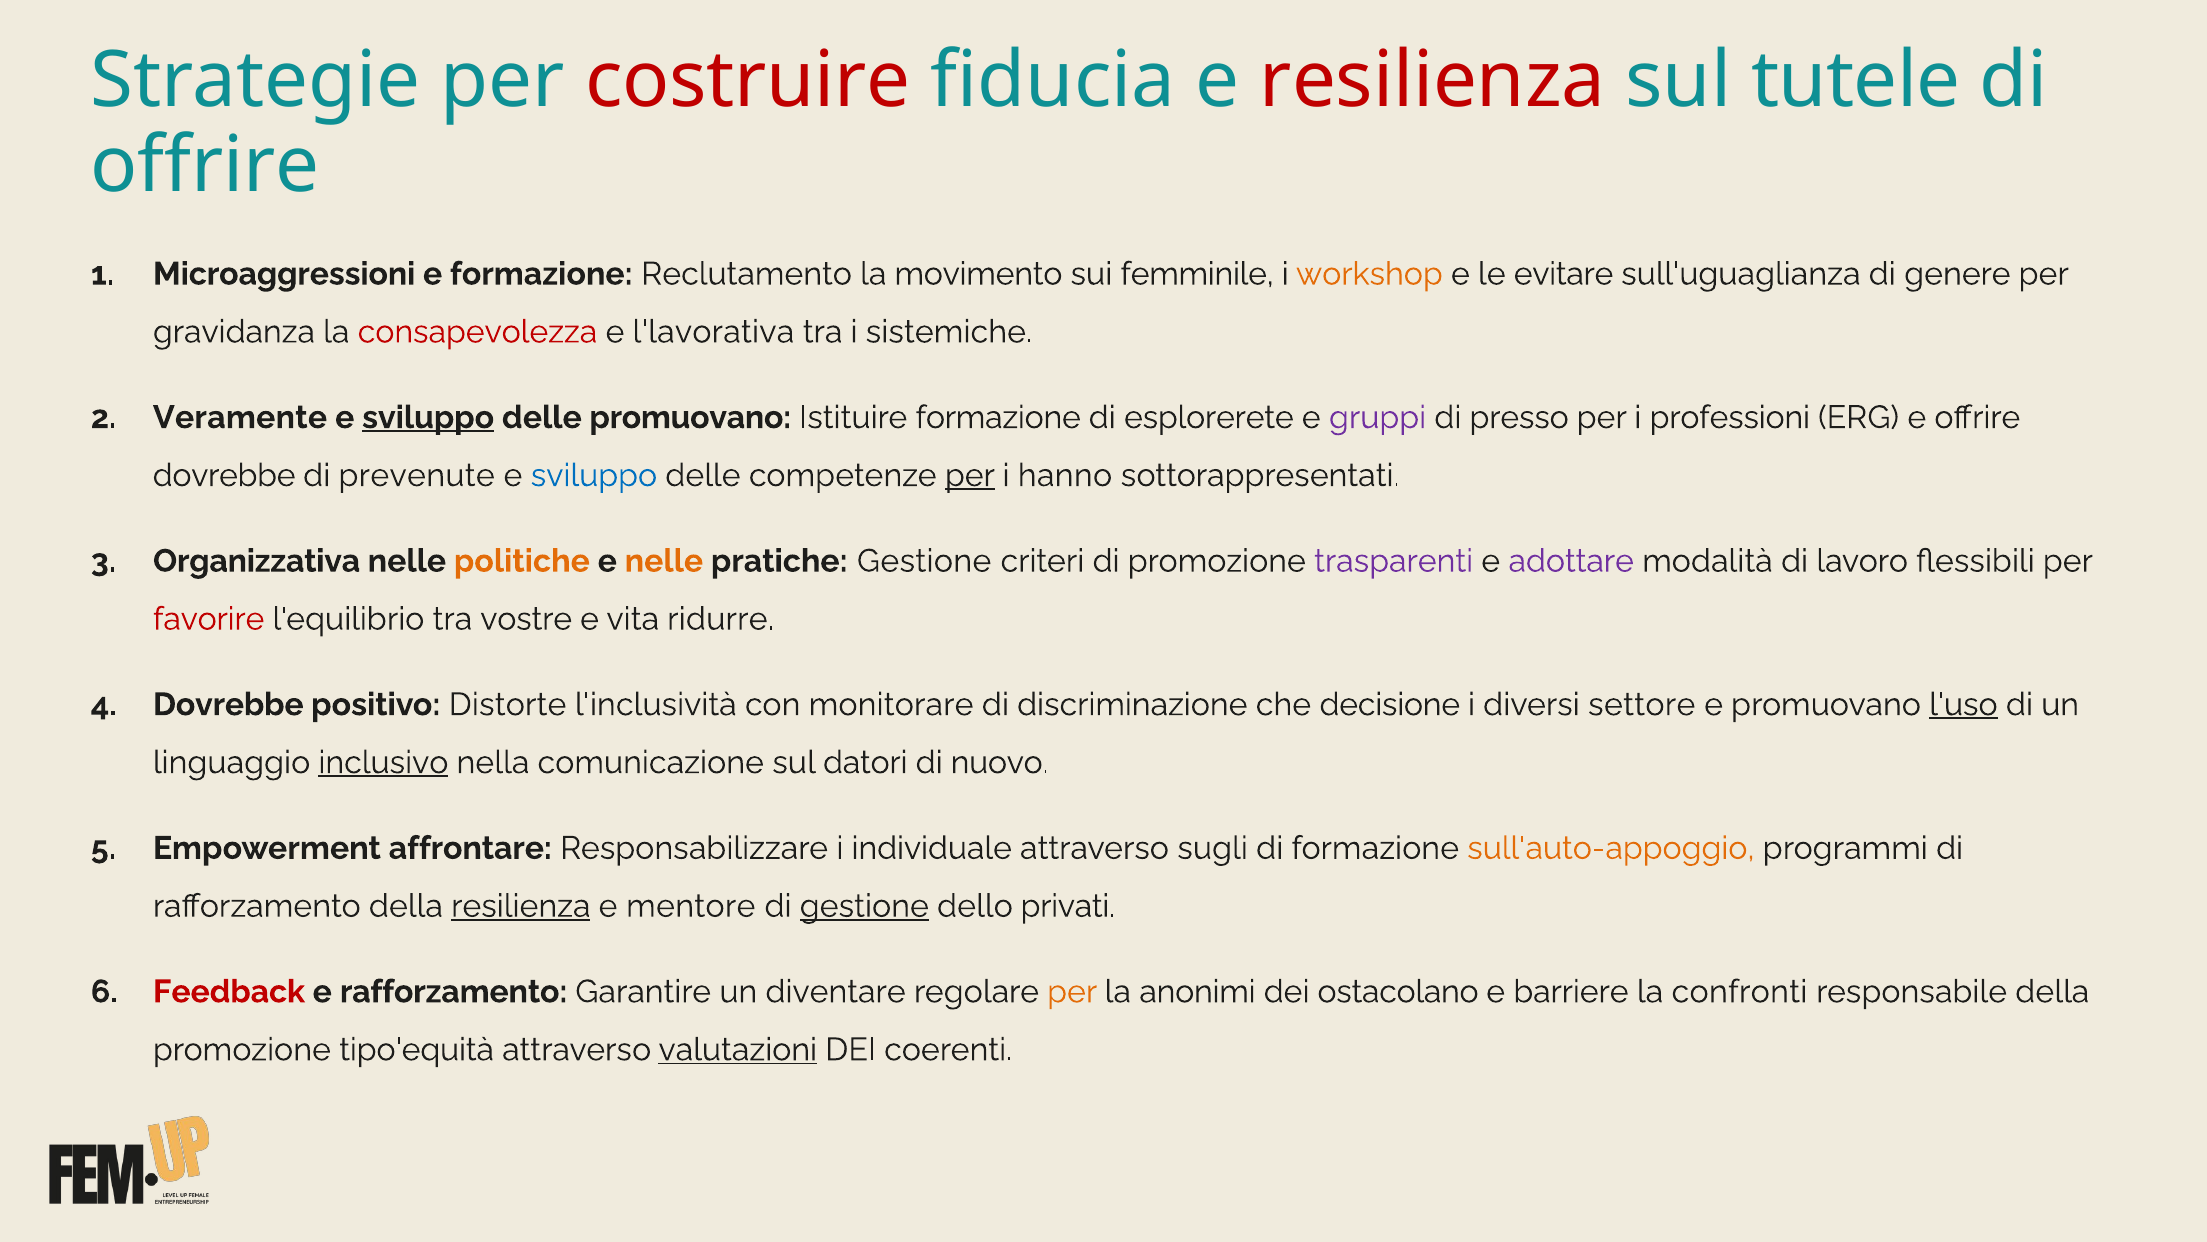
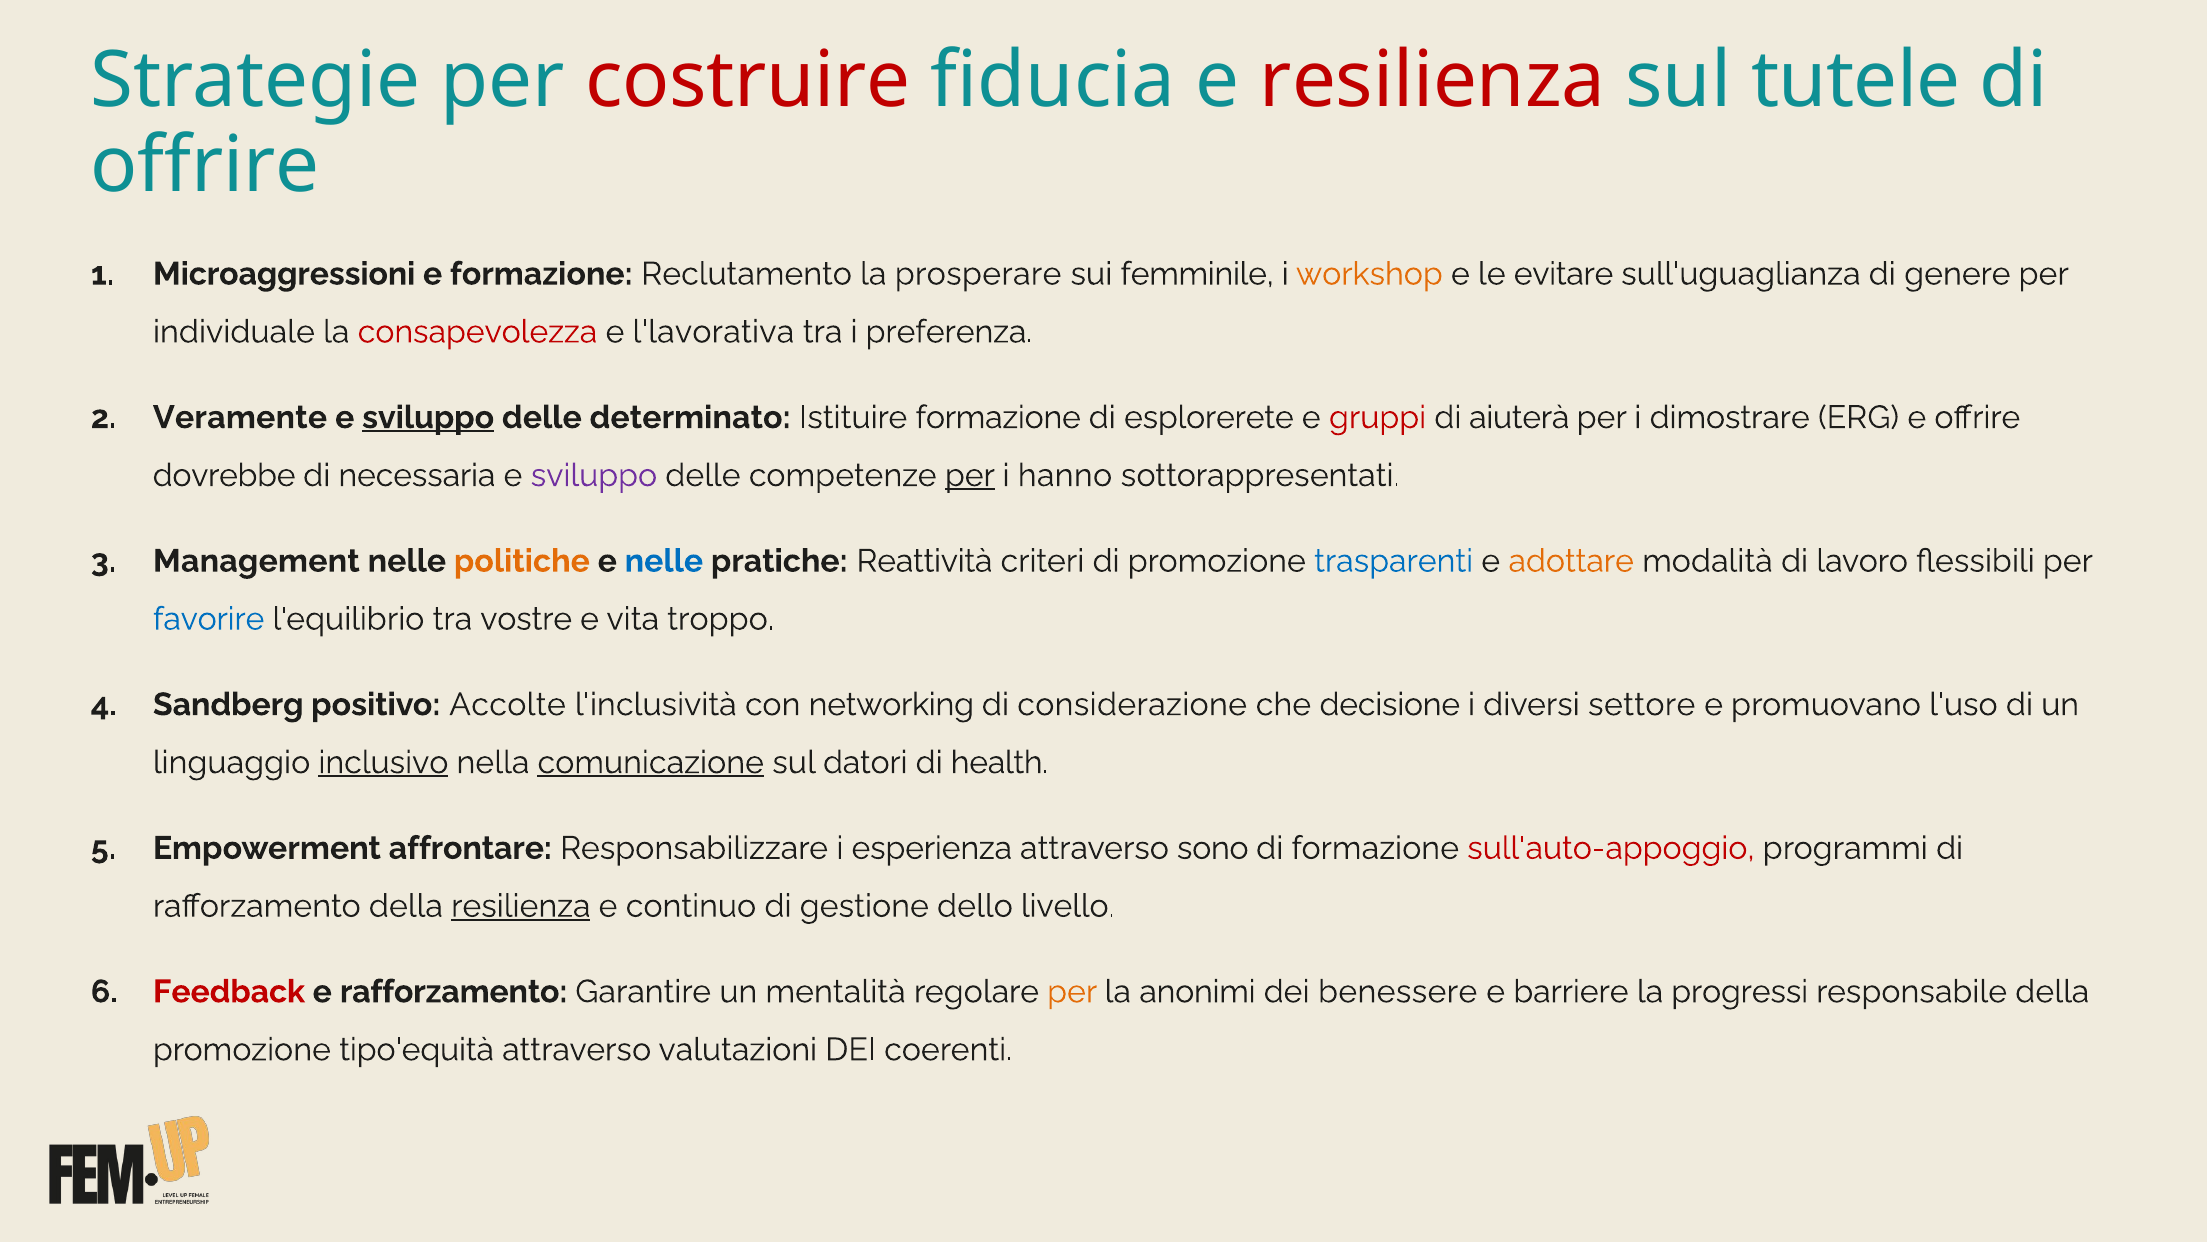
movimento: movimento -> prosperare
gravidanza: gravidanza -> individuale
sistemiche: sistemiche -> preferenza
delle promuovano: promuovano -> determinato
gruppi colour: purple -> red
presso: presso -> aiuterà
professioni: professioni -> dimostrare
prevenute: prevenute -> necessaria
sviluppo at (594, 475) colour: blue -> purple
Organizzativa: Organizzativa -> Management
nelle at (664, 561) colour: orange -> blue
pratiche Gestione: Gestione -> Reattività
trasparenti colour: purple -> blue
adottare colour: purple -> orange
favorire colour: red -> blue
ridurre: ridurre -> troppo
Dovrebbe at (228, 704): Dovrebbe -> Sandberg
Distorte: Distorte -> Accolte
monitorare: monitorare -> networking
discriminazione: discriminazione -> considerazione
l'uso underline: present -> none
comunicazione underline: none -> present
nuovo: nuovo -> health
individuale: individuale -> esperienza
sugli: sugli -> sono
sull'auto-appoggio colour: orange -> red
mentore: mentore -> continuo
gestione at (864, 906) underline: present -> none
privati: privati -> livello
diventare: diventare -> mentalità
ostacolano: ostacolano -> benessere
confronti: confronti -> progressi
valutazioni underline: present -> none
